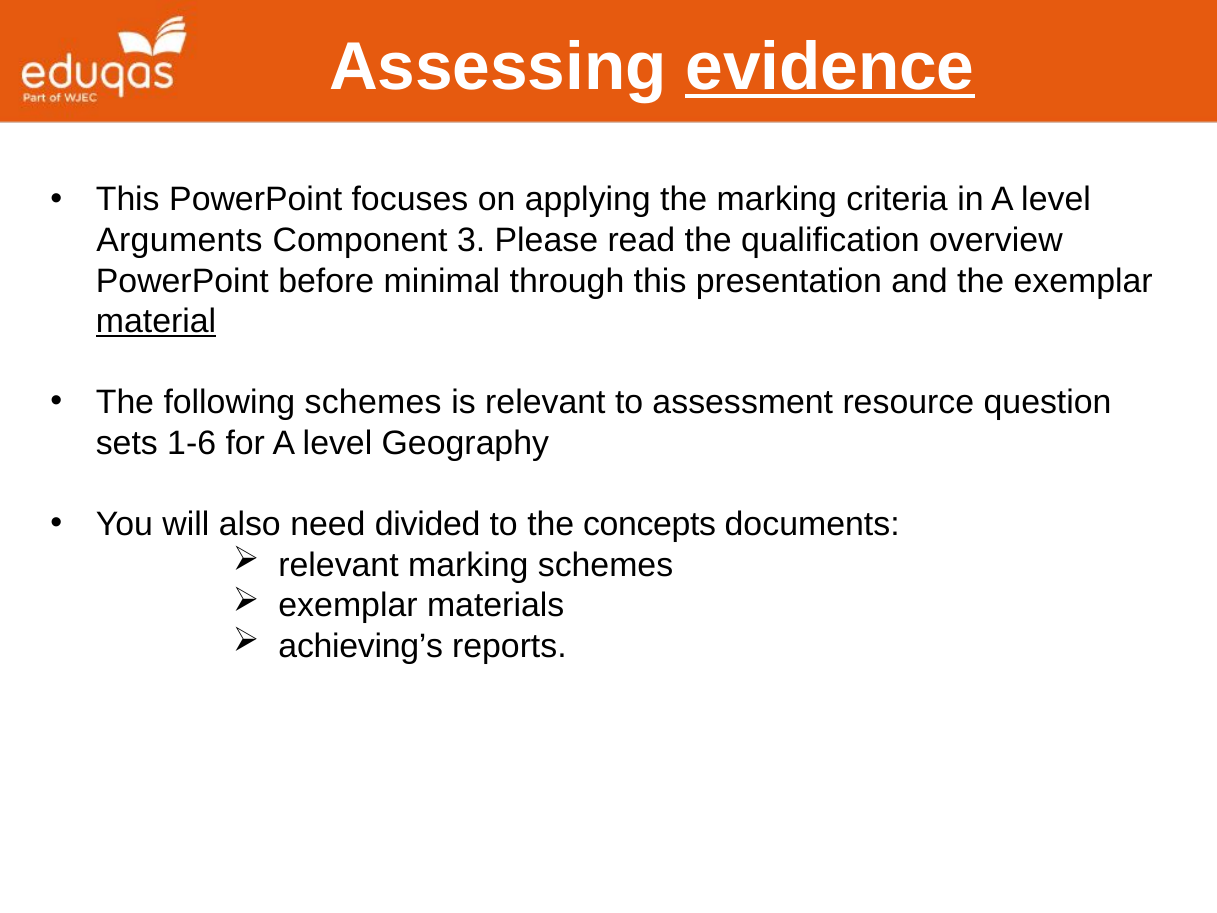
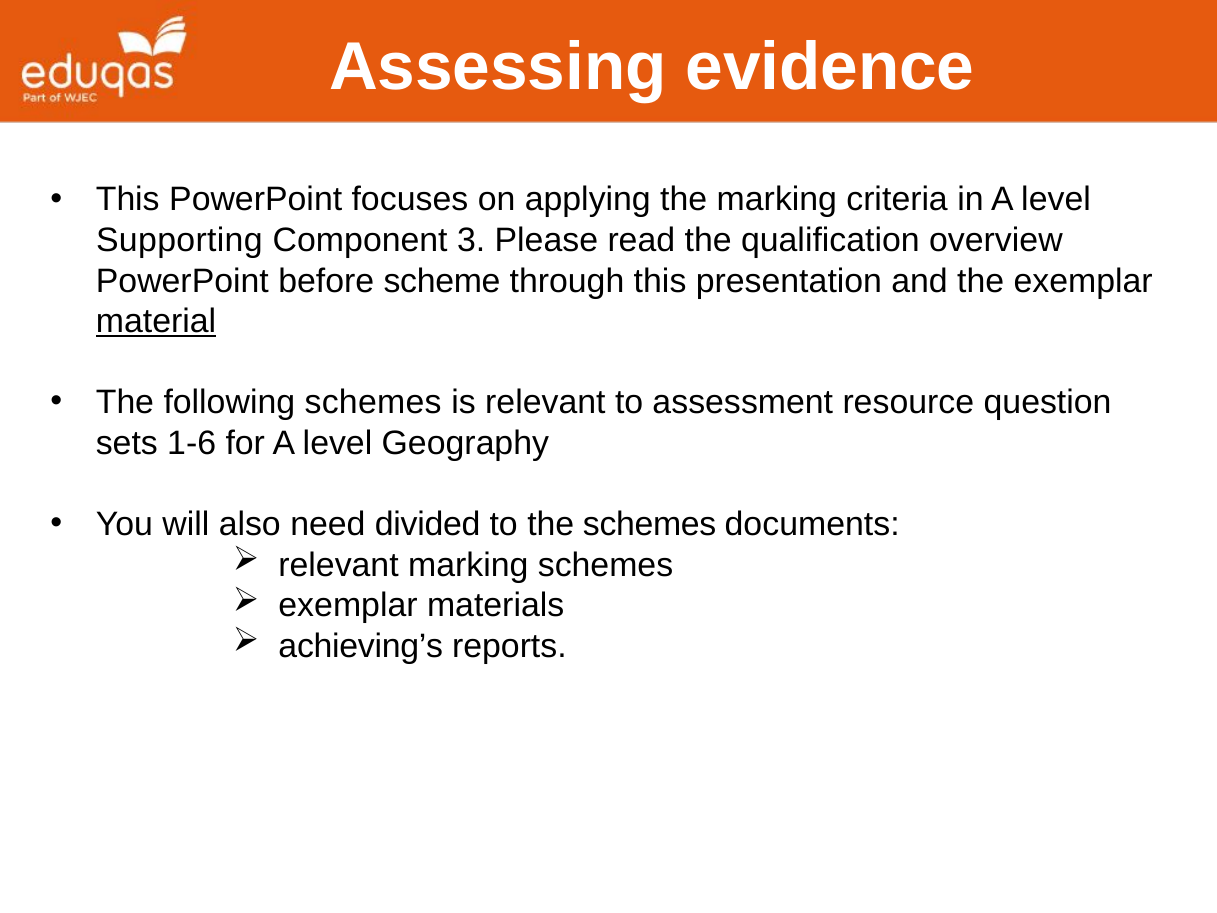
evidence underline: present -> none
Arguments: Arguments -> Supporting
minimal: minimal -> scheme
the concepts: concepts -> schemes
